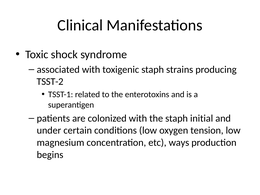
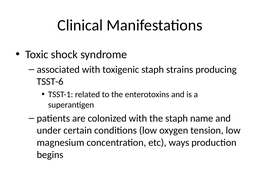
TSST-2: TSST-2 -> TSST-6
initial: initial -> name
